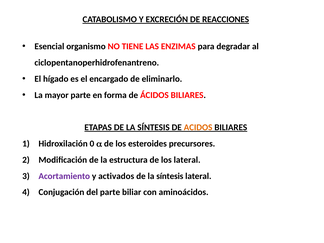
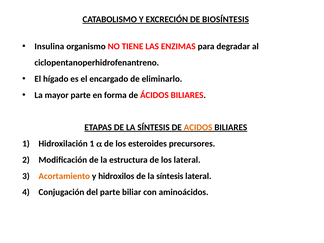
REACCIONES: REACCIONES -> BIOSÍNTESIS
Esencial: Esencial -> Insulina
Hidroxilación 0: 0 -> 1
Acortamiento colour: purple -> orange
activados: activados -> hidroxilos
